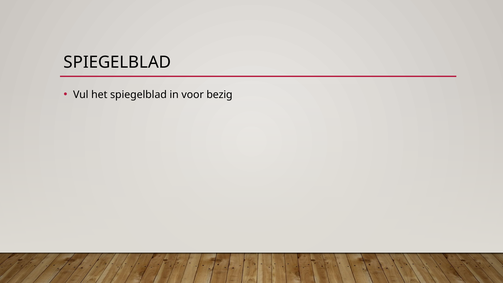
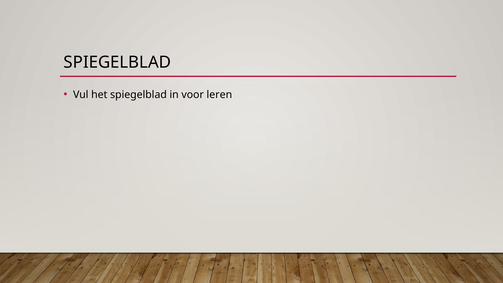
bezig: bezig -> leren
